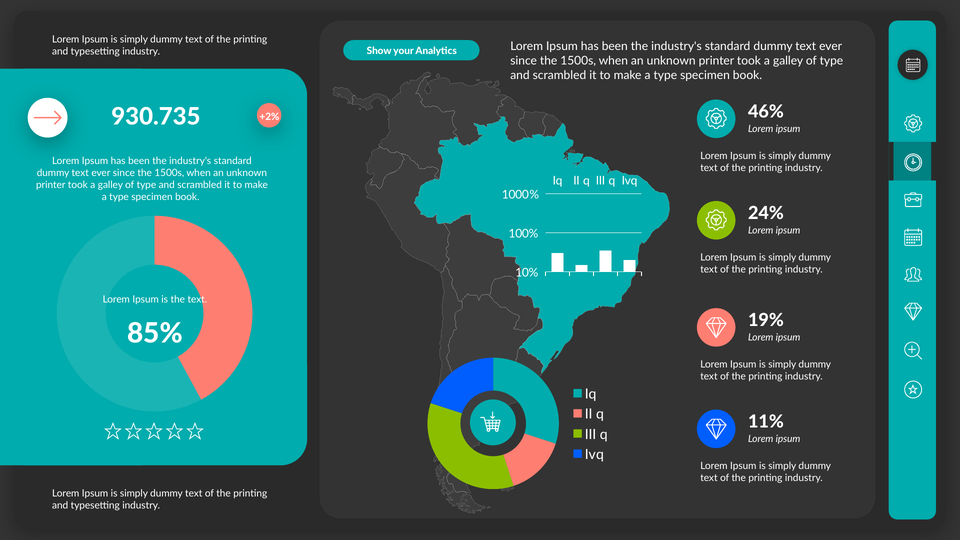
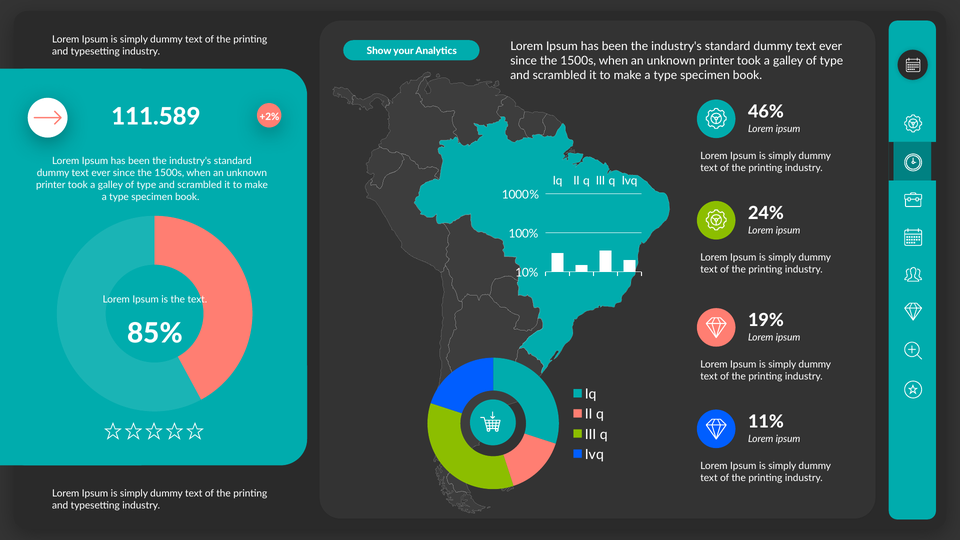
930.735: 930.735 -> 111.589
